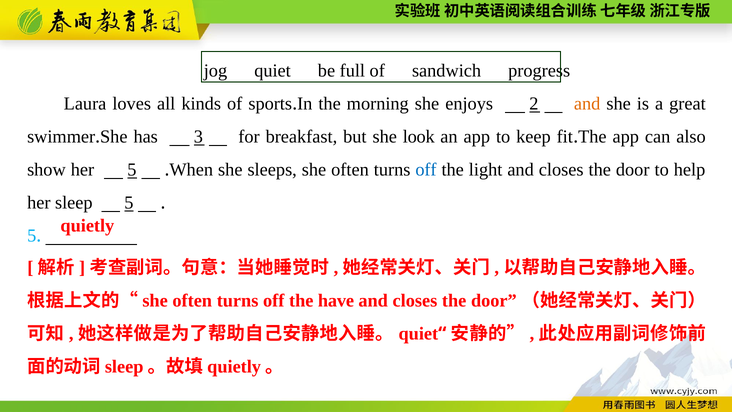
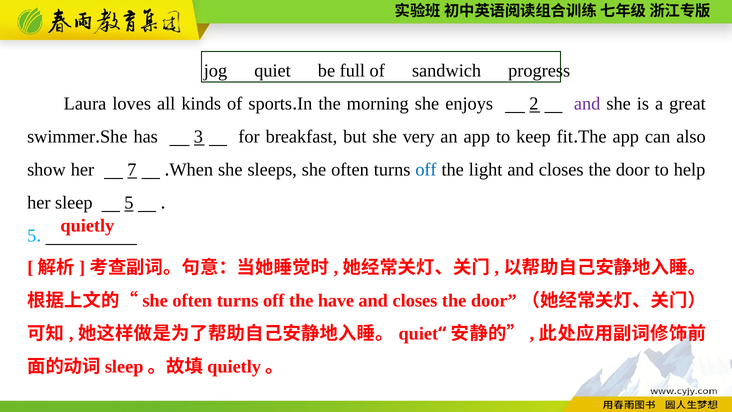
and at (587, 104) colour: orange -> purple
look: look -> very
her 5: 5 -> 7
